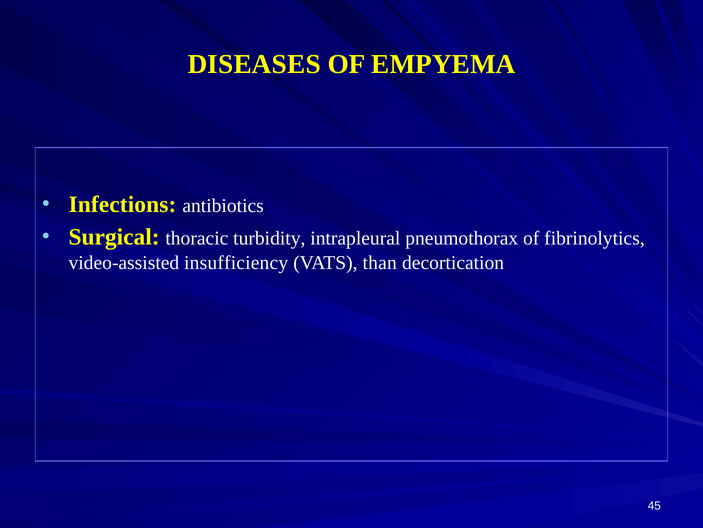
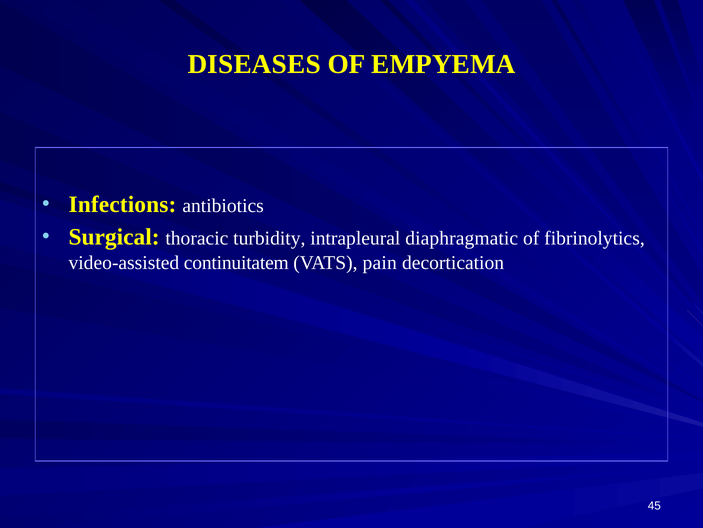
pneumothorax: pneumothorax -> diaphragmatic
insufficiency: insufficiency -> continuitatem
than: than -> pain
